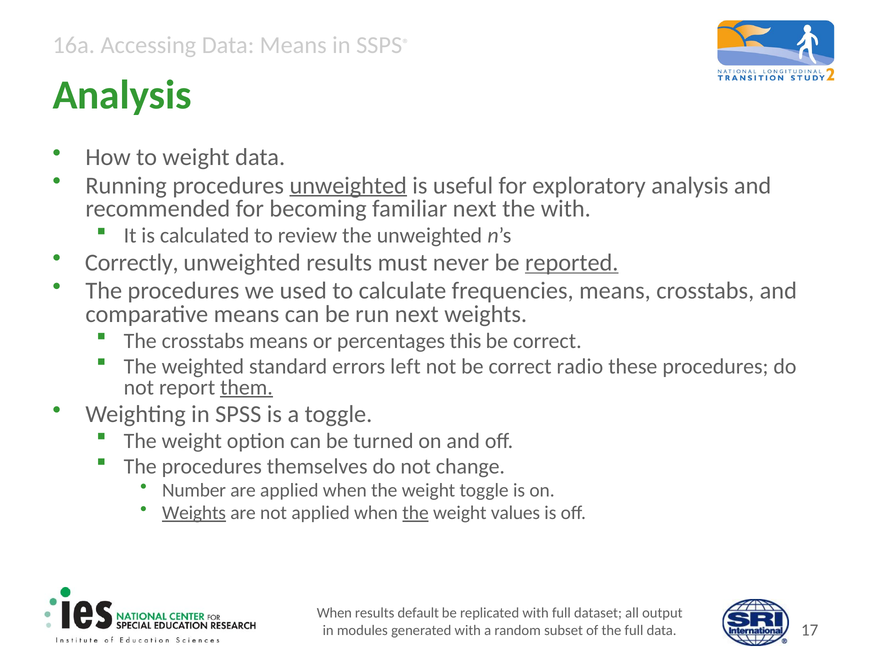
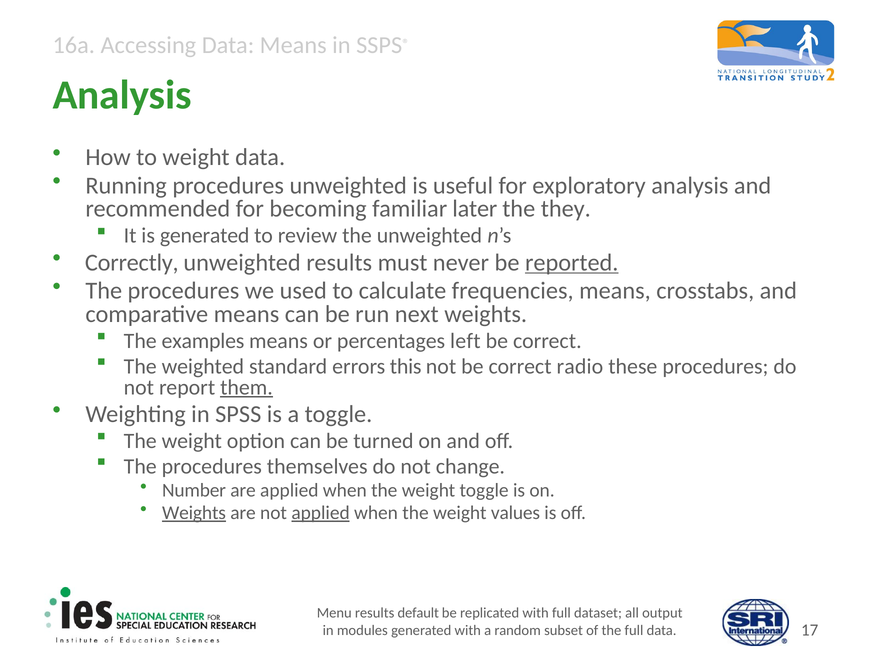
unweighted at (348, 185) underline: present -> none
familiar next: next -> later
the with: with -> they
is calculated: calculated -> generated
The crosstabs: crosstabs -> examples
this: this -> left
left: left -> this
applied at (321, 513) underline: none -> present
the at (416, 513) underline: present -> none
When at (334, 613): When -> Menu
